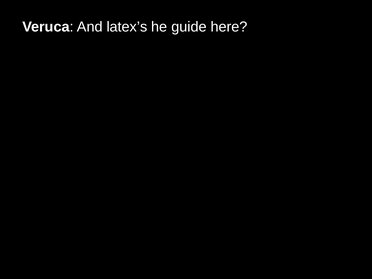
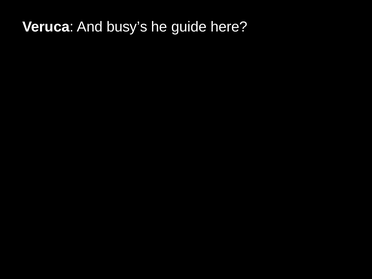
latex’s: latex’s -> busy’s
